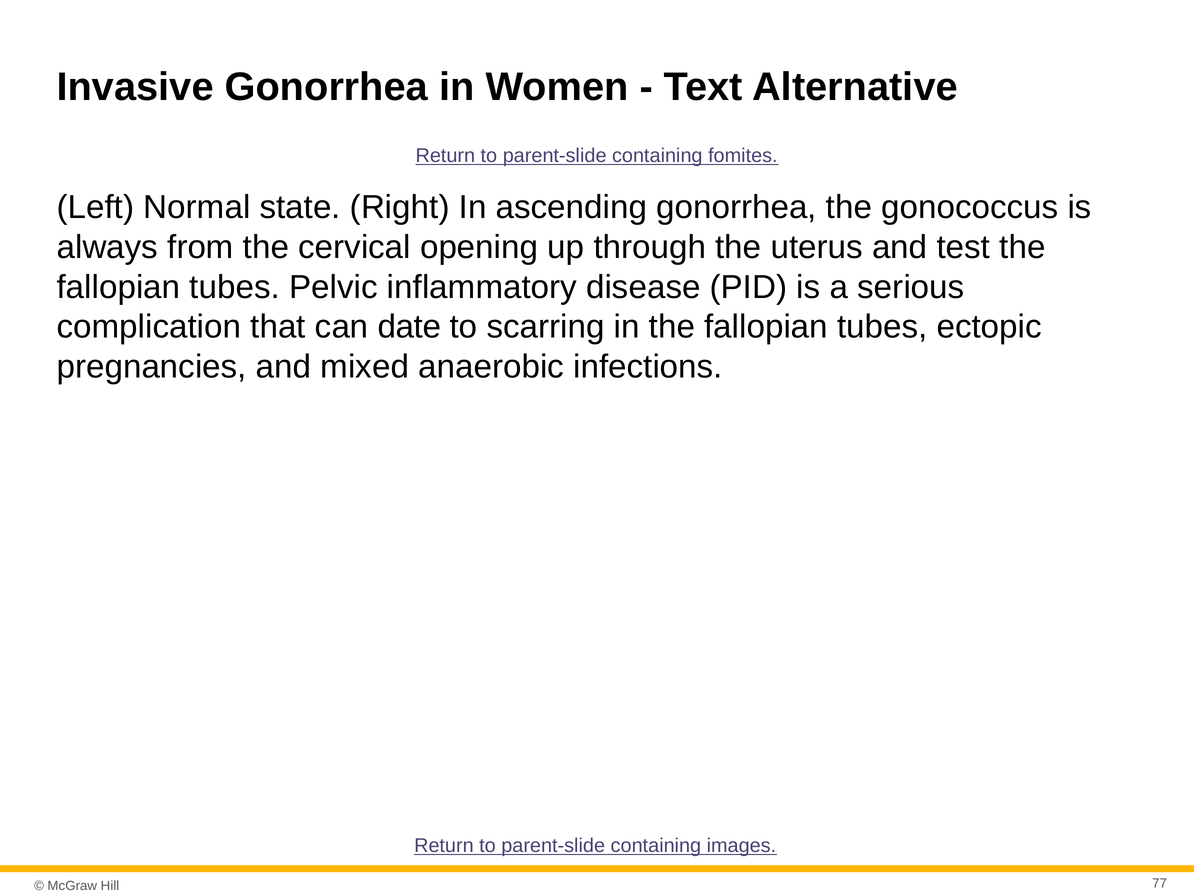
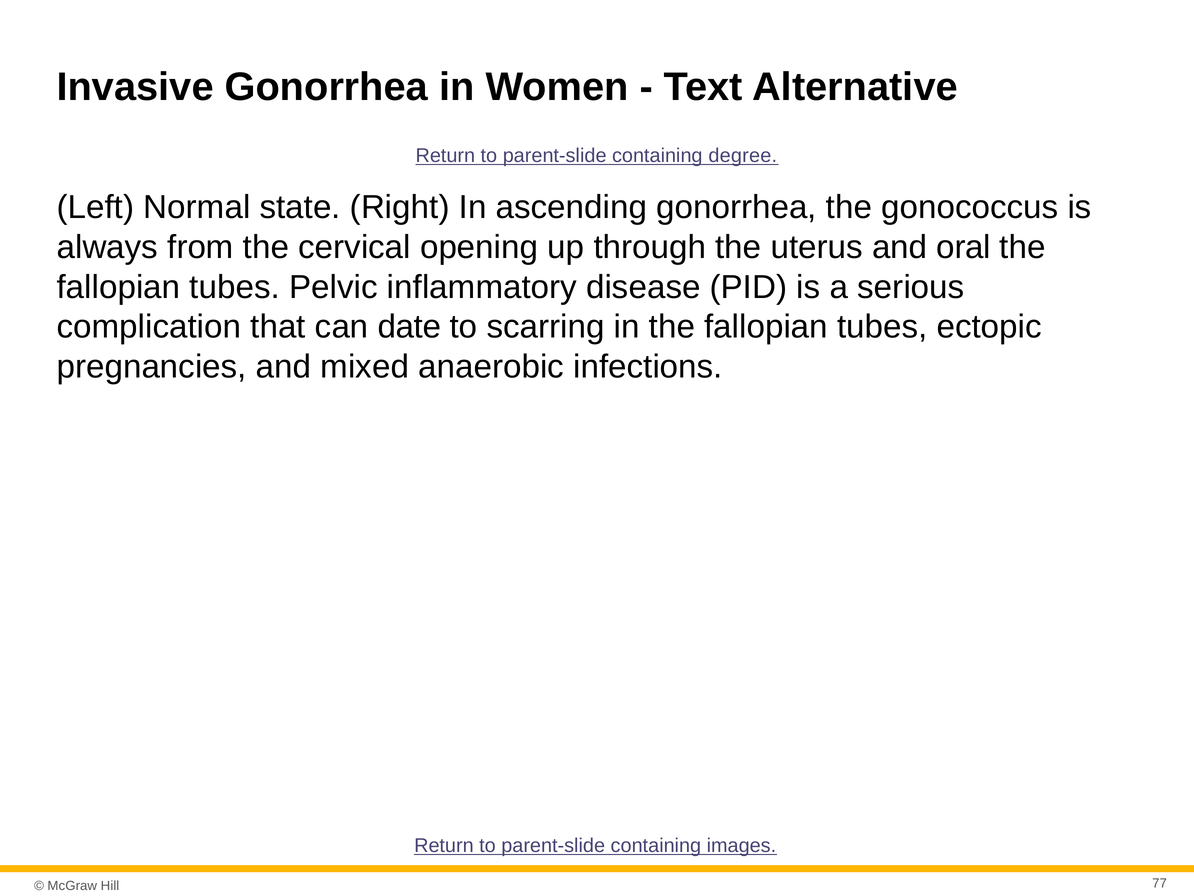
fomites: fomites -> degree
test: test -> oral
